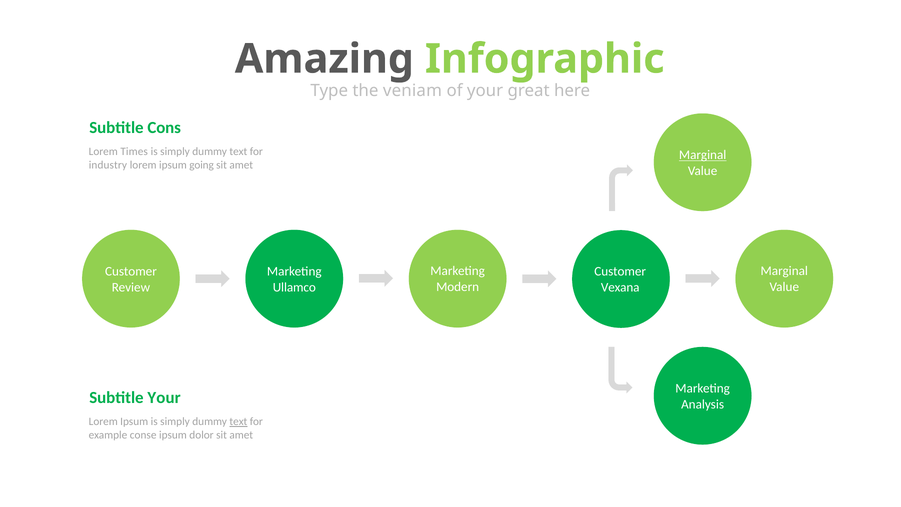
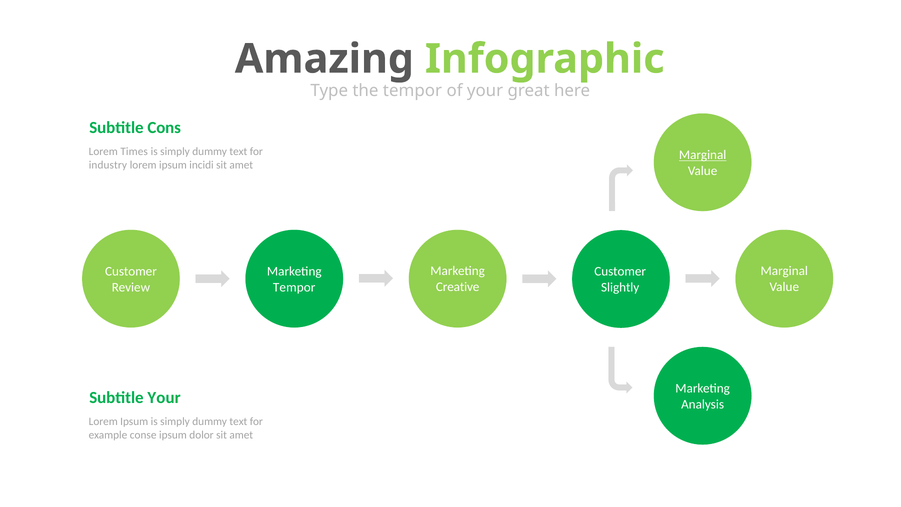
veniam at (412, 91): veniam -> tempor
going: going -> incidi
Modern: Modern -> Creative
Ullamco at (294, 287): Ullamco -> Tempor
Vexana: Vexana -> Slightly
text at (238, 421) underline: present -> none
